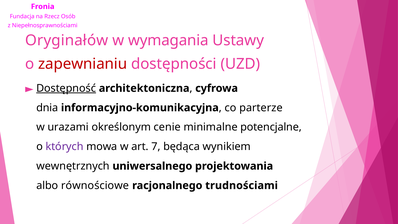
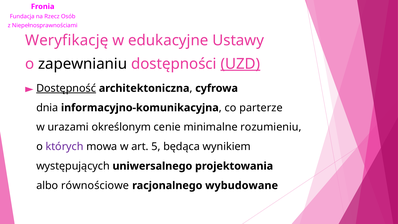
Oryginałów: Oryginałów -> Weryfikację
wymagania: wymagania -> edukacyjne
zapewnianiu colour: red -> black
UZD underline: none -> present
potencjalne: potencjalne -> rozumieniu
7: 7 -> 5
wewnętrznych: wewnętrznych -> występujących
trudnościami: trudnościami -> wybudowane
